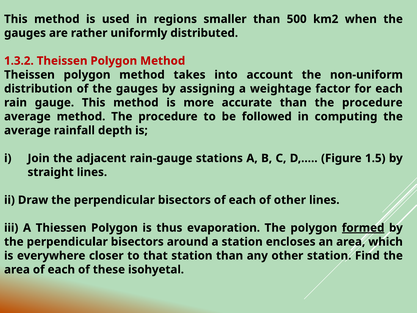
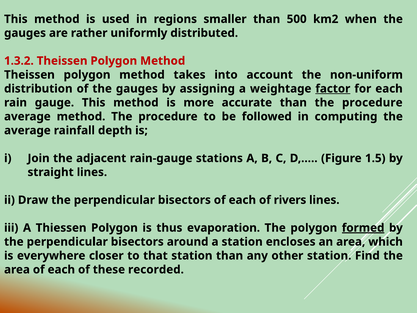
factor underline: none -> present
of other: other -> rivers
isohyetal: isohyetal -> recorded
